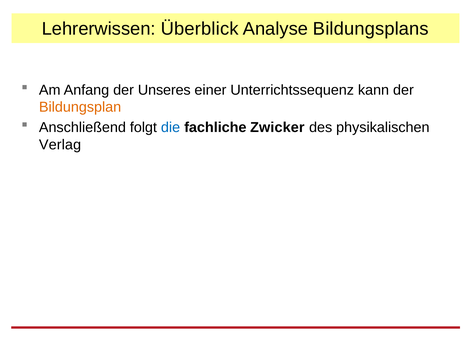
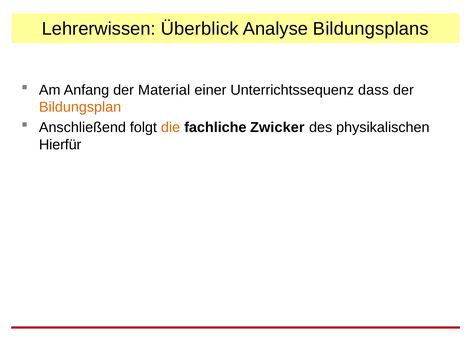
Unseres: Unseres -> Material
kann: kann -> dass
die colour: blue -> orange
Verlag: Verlag -> Hierfür
